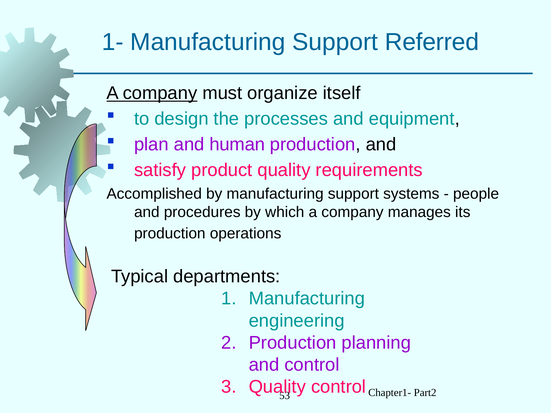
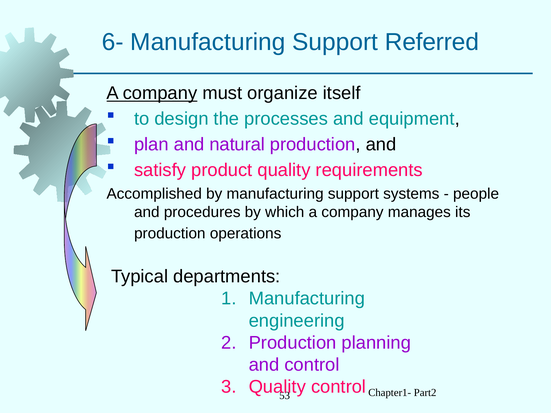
1-: 1- -> 6-
human: human -> natural
